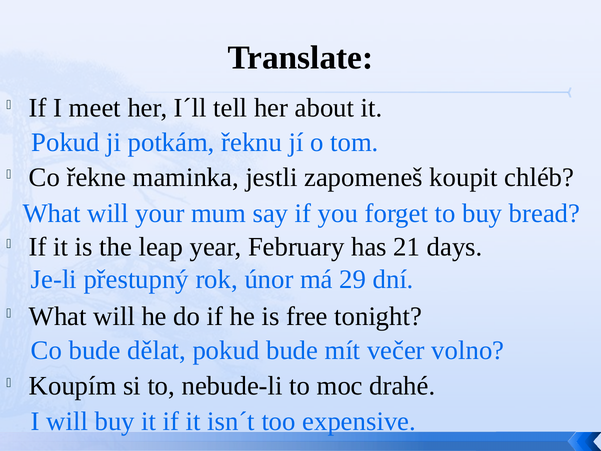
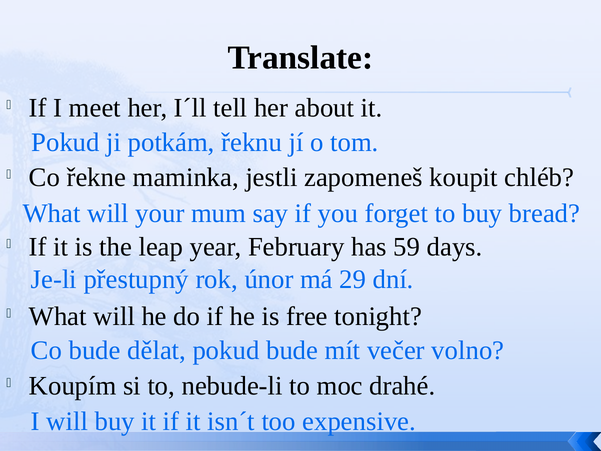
21: 21 -> 59
